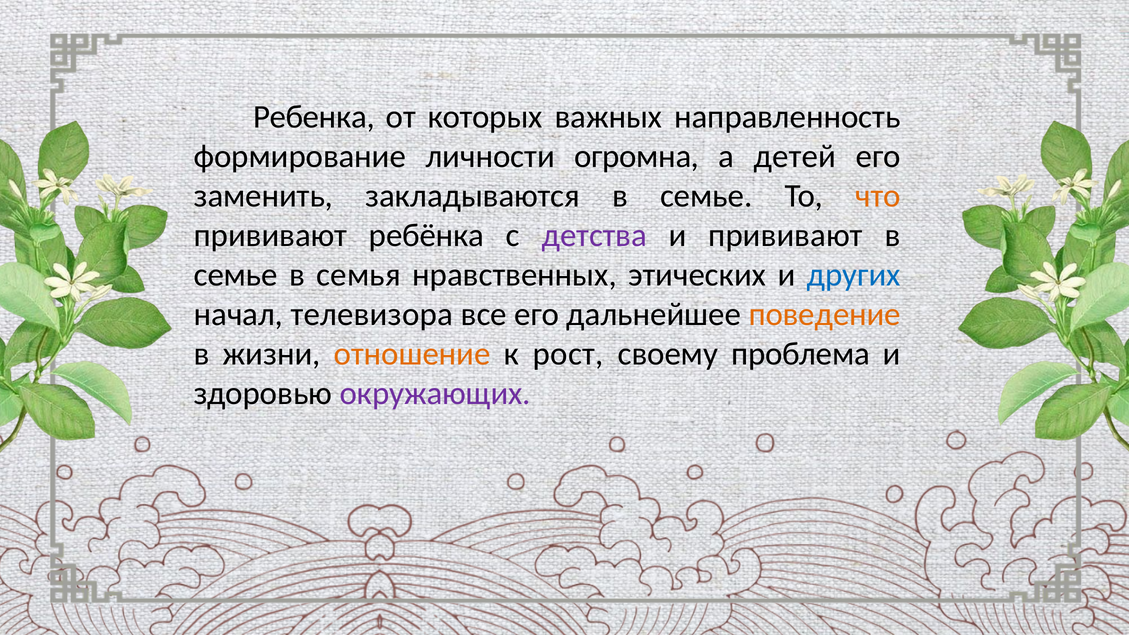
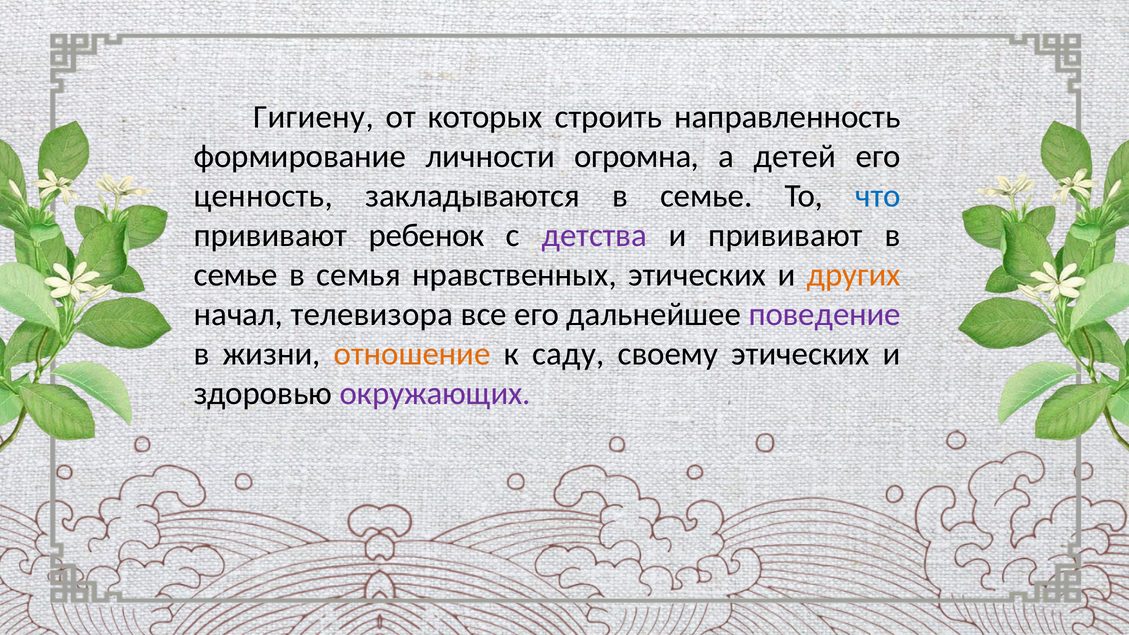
Ребенка: Ребенка -> Гигиену
важных: важных -> строить
заменить: заменить -> ценность
что colour: orange -> blue
ребёнка: ребёнка -> ребенок
других colour: blue -> orange
поведение colour: orange -> purple
рост: рост -> саду
своему проблема: проблема -> этических
